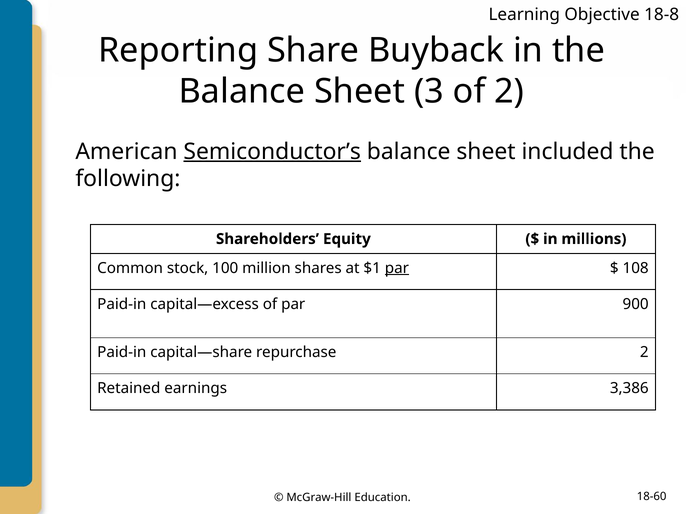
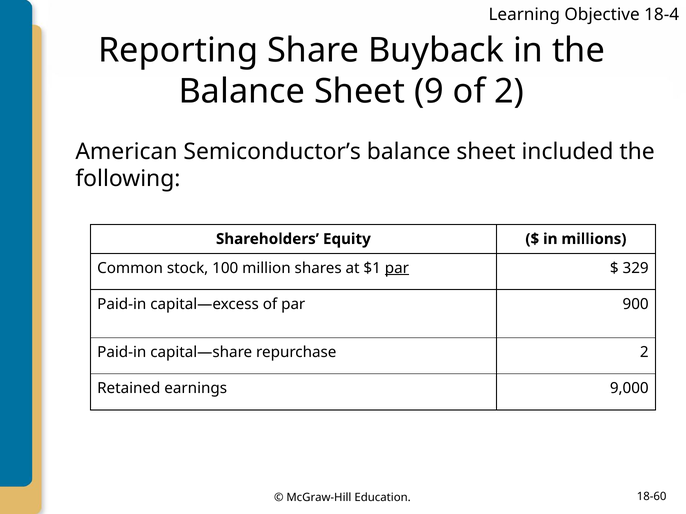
18-8: 18-8 -> 18-4
3: 3 -> 9
Semiconductor’s underline: present -> none
108: 108 -> 329
3,386: 3,386 -> 9,000
